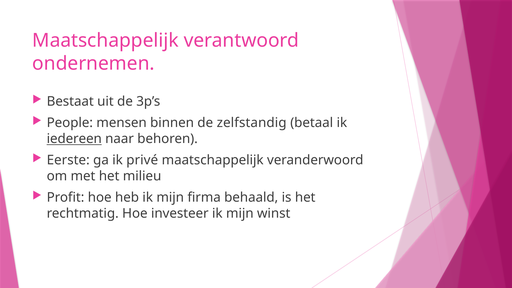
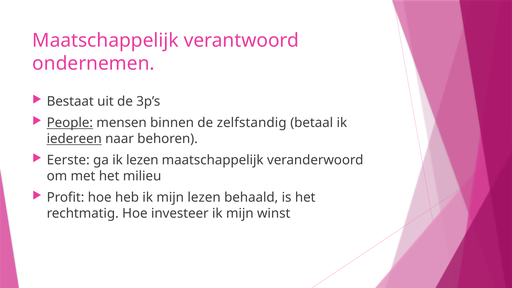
People underline: none -> present
ik privé: privé -> lezen
mijn firma: firma -> lezen
